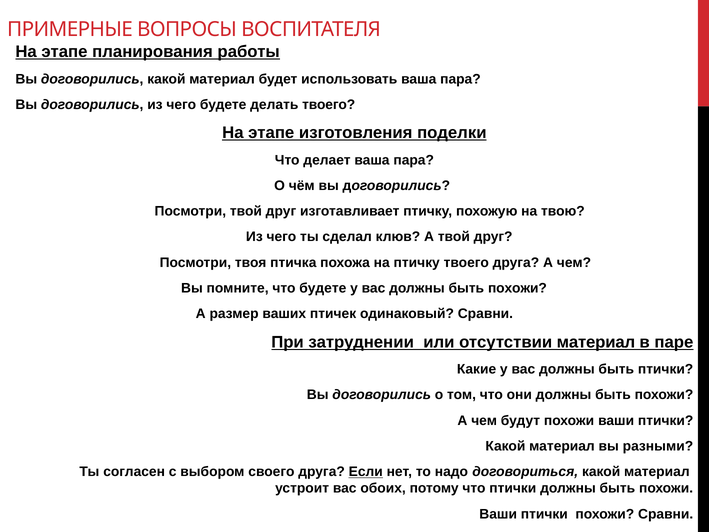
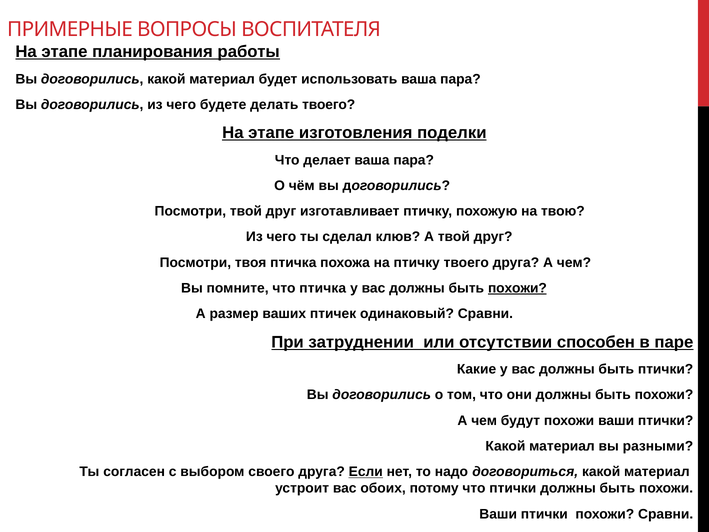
что будете: будете -> птичка
похожи at (517, 288) underline: none -> present
отсутствии материал: материал -> способен
